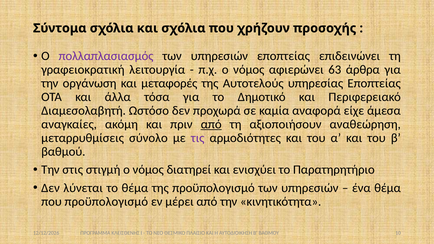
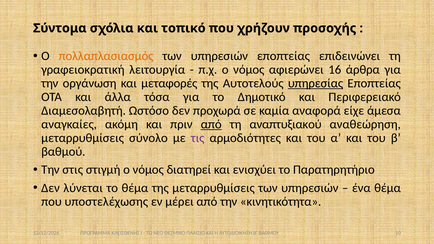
και σχόλια: σχόλια -> τοπικό
πολλαπλασιασμός colour: purple -> orange
63: 63 -> 16
υπηρεσίας underline: none -> present
αξιοποιήσουν: αξιοποιήσουν -> αναπτυξιακού
της προϋπολογισμό: προϋπολογισμό -> μεταρρυθμίσεις
που προϋπολογισμό: προϋπολογισμό -> υποστελέχωσης
